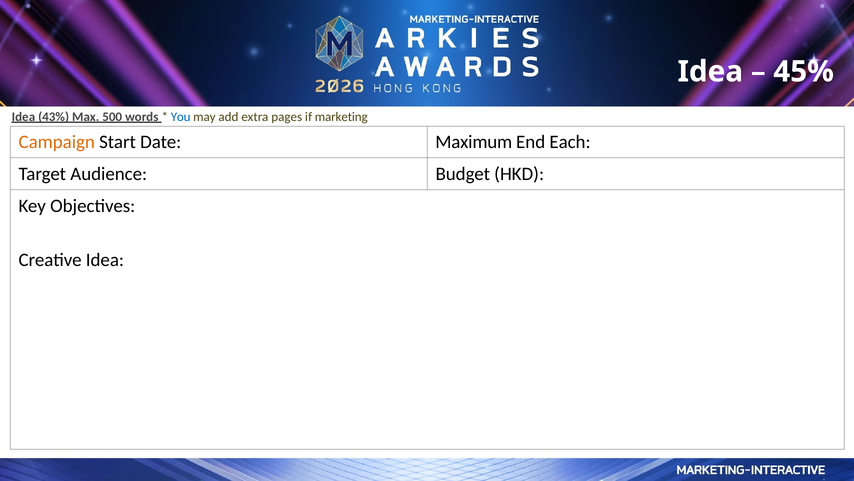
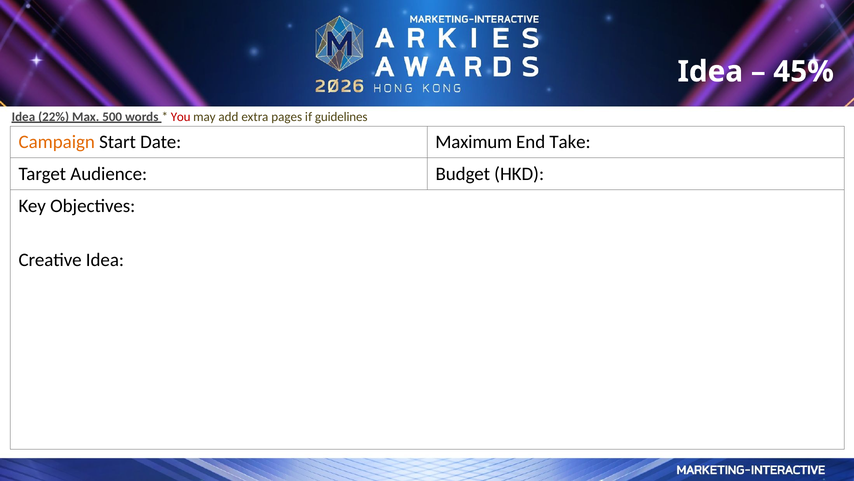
43%: 43% -> 22%
You colour: blue -> red
marketing: marketing -> guidelines
Each: Each -> Take
